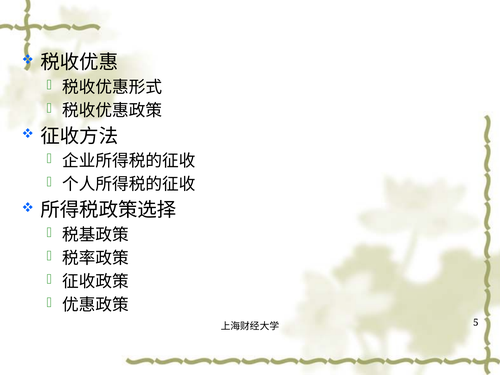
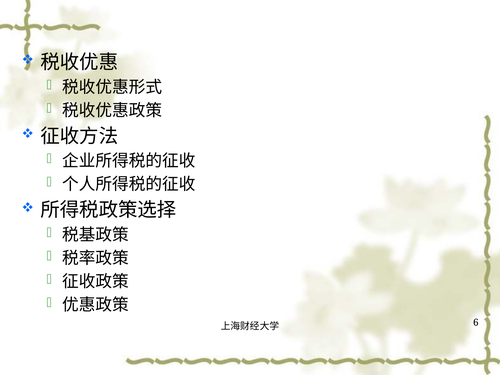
5: 5 -> 6
